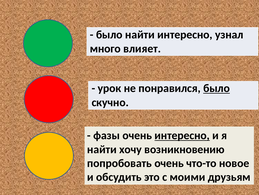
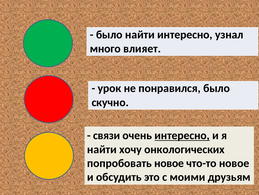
было at (217, 88) underline: present -> none
фазы: фазы -> связи
возникновению: возникновению -> онкологических
попробовать очень: очень -> новое
